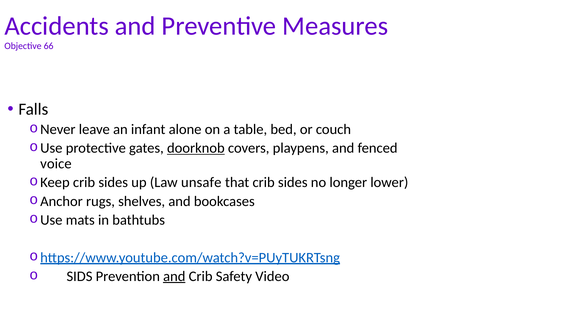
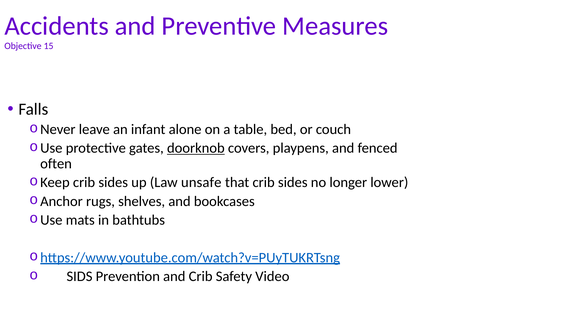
66: 66 -> 15
voice: voice -> often
and at (174, 277) underline: present -> none
